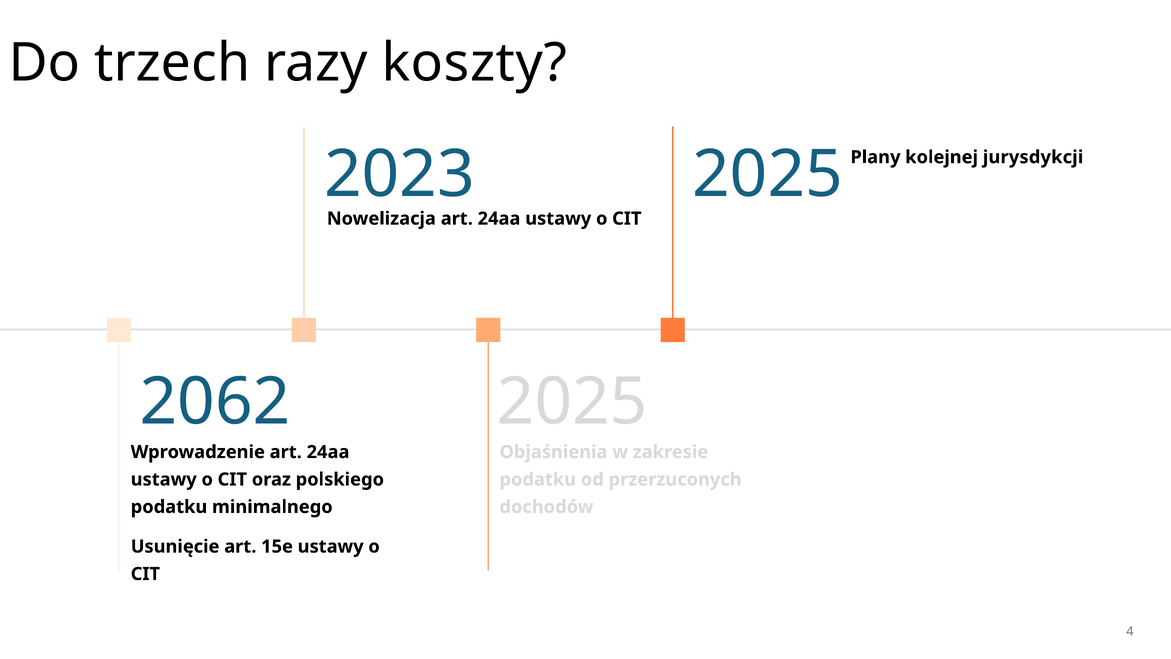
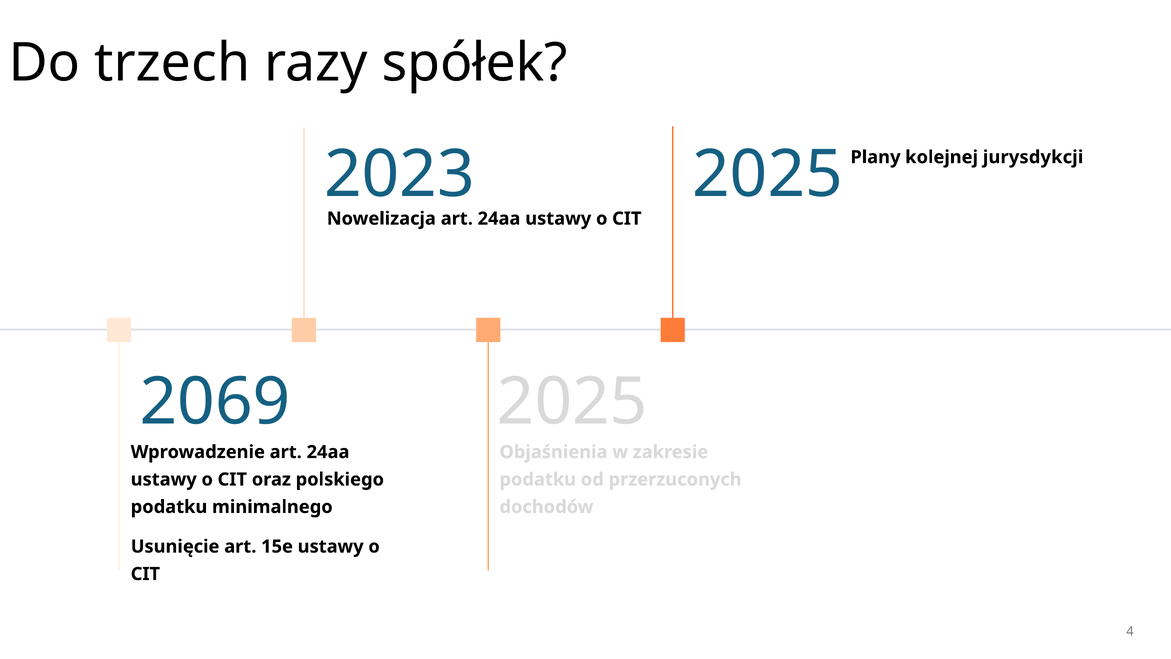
koszty: koszty -> spółek
2062: 2062 -> 2069
